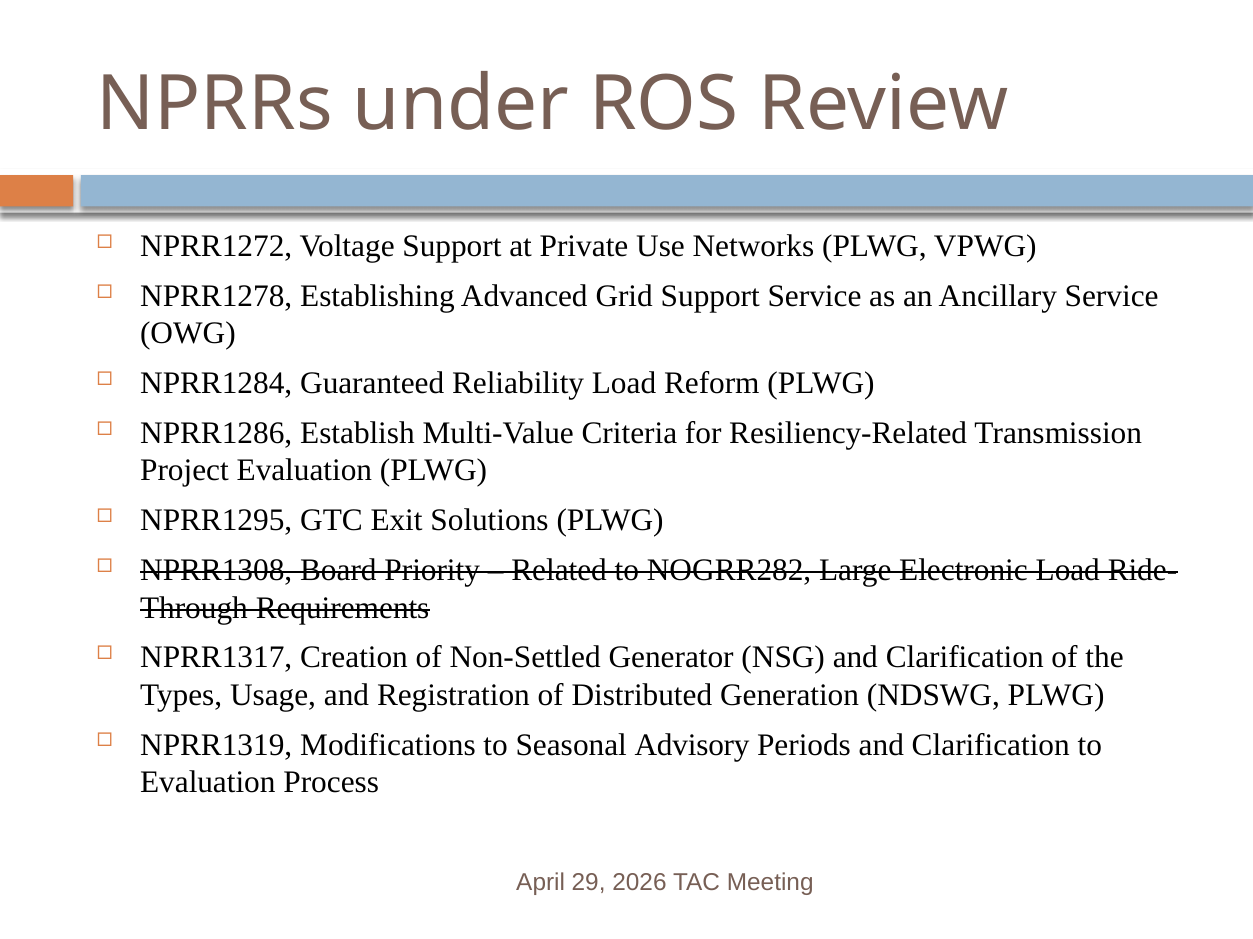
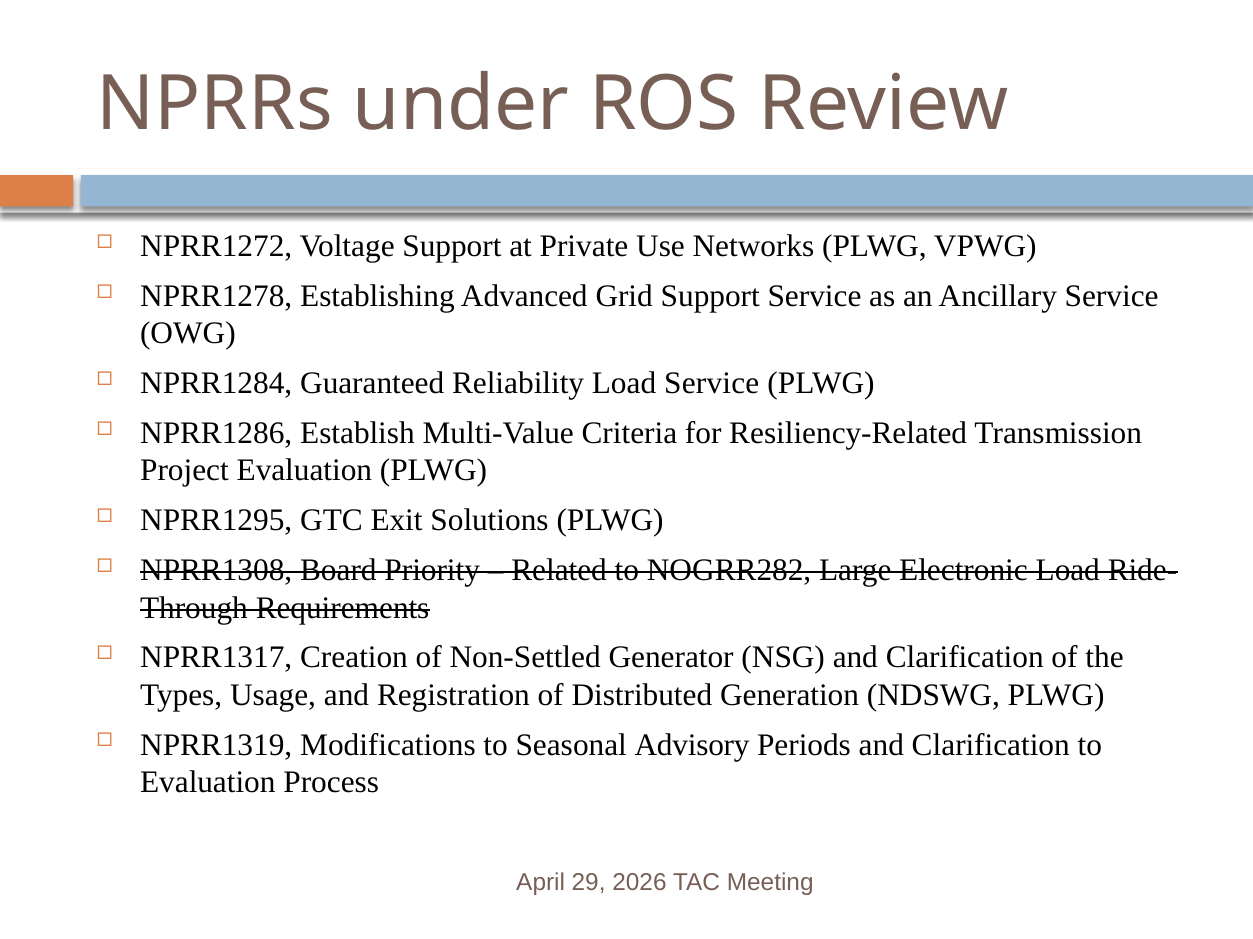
Load Reform: Reform -> Service
